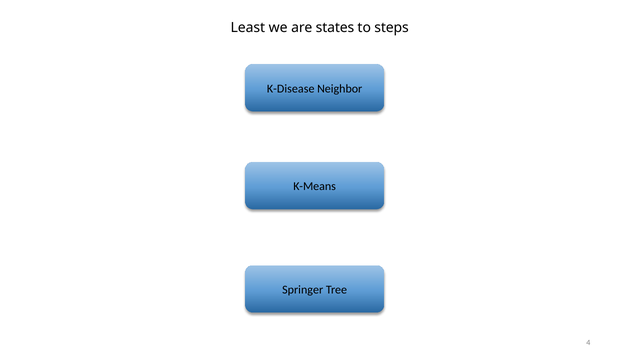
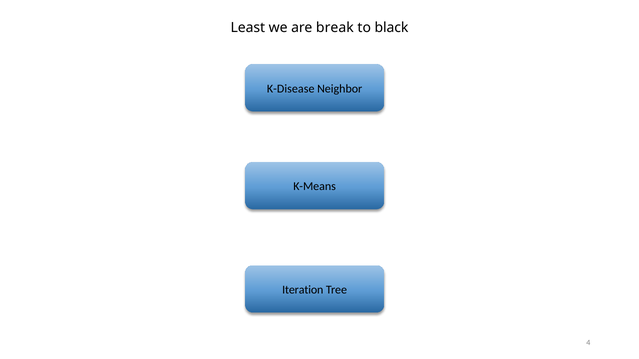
states: states -> break
steps: steps -> black
Springer: Springer -> Iteration
